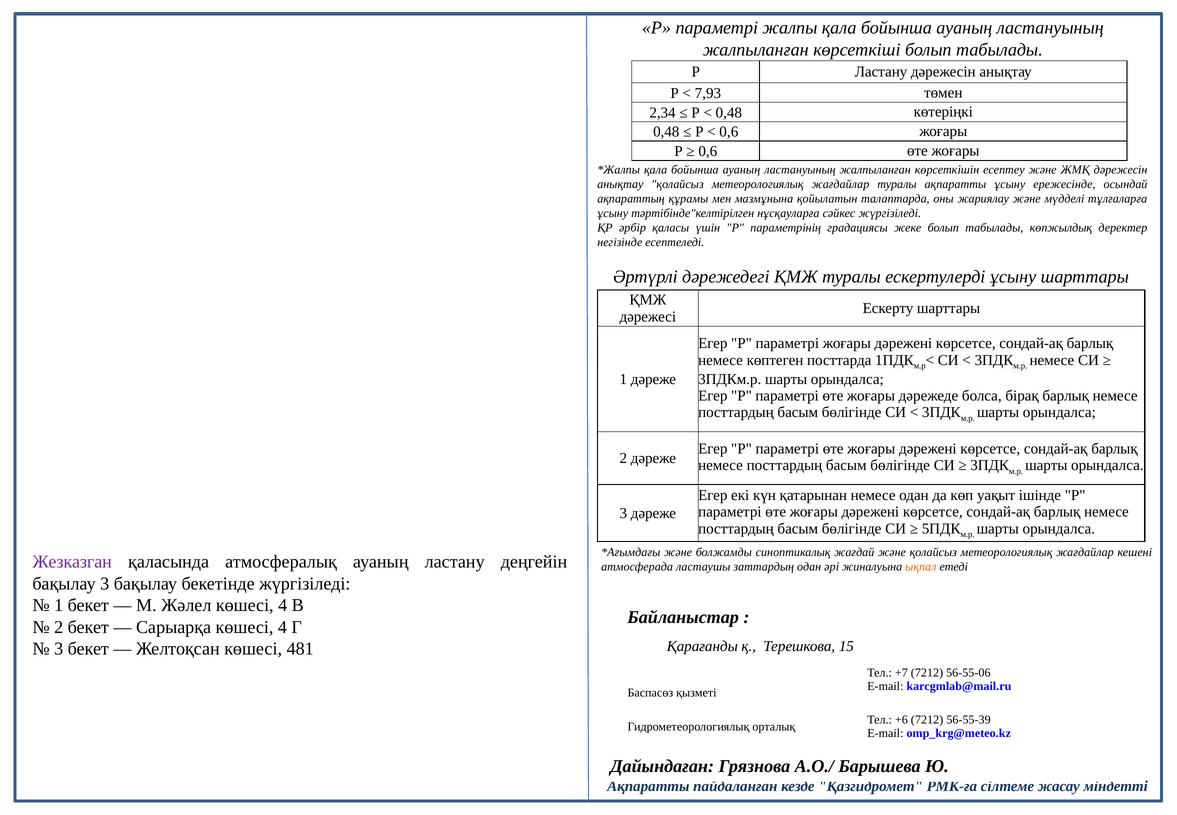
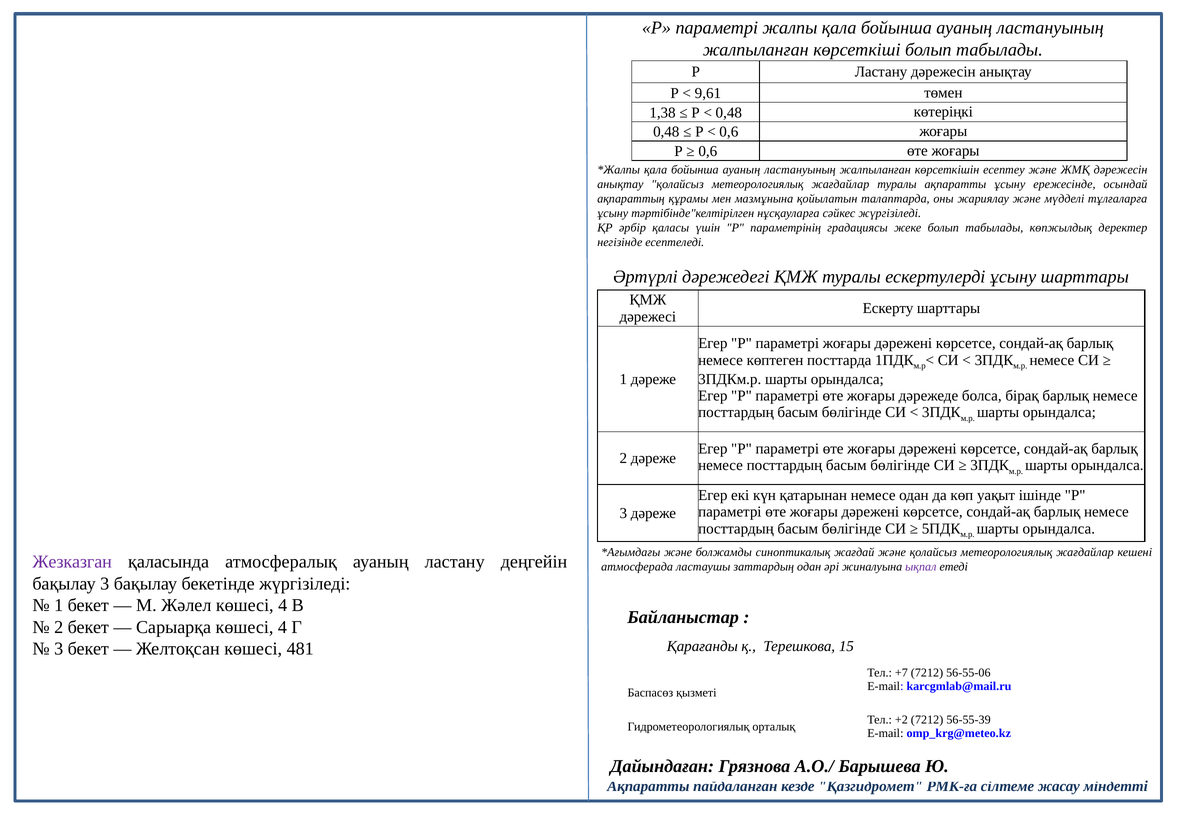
7,93: 7,93 -> 9,61
2,34: 2,34 -> 1,38
ықпал colour: orange -> purple
+6: +6 -> +2
